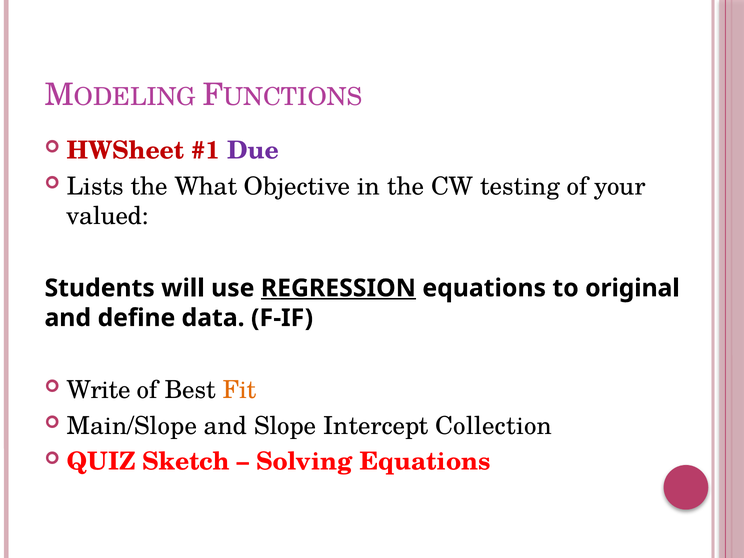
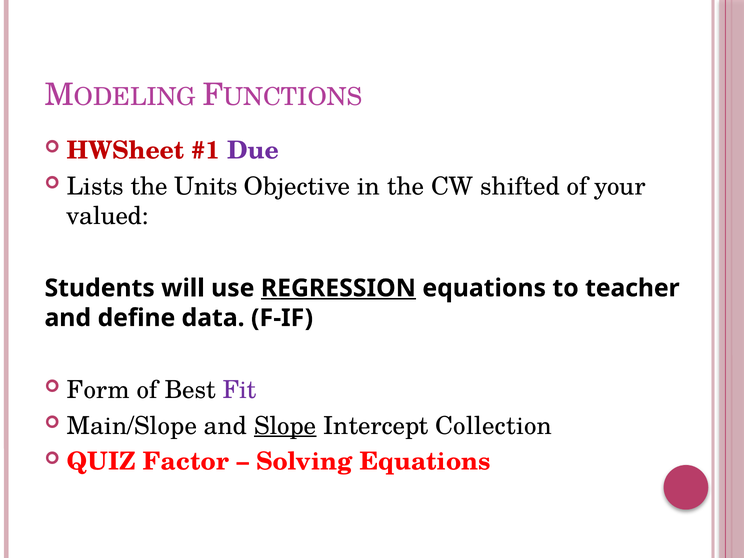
What: What -> Units
testing: testing -> shifted
original: original -> teacher
Write: Write -> Form
Fit colour: orange -> purple
Slope underline: none -> present
Sketch: Sketch -> Factor
